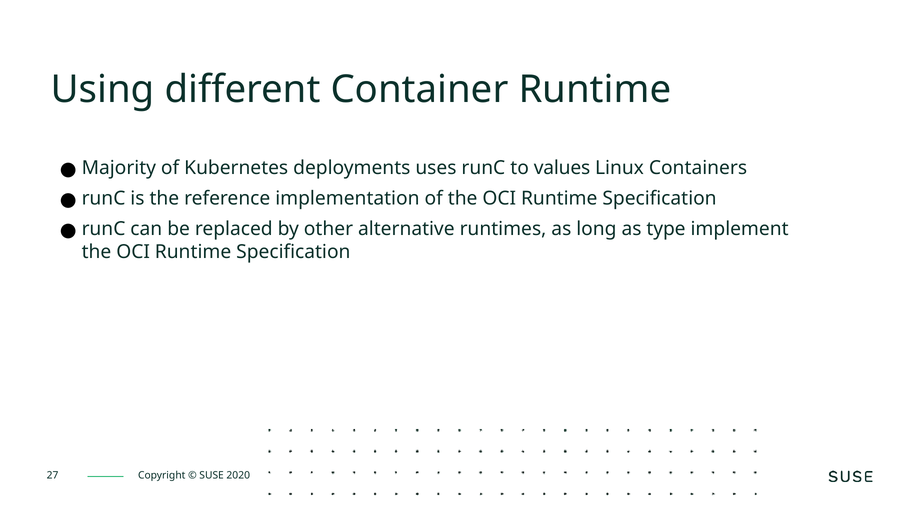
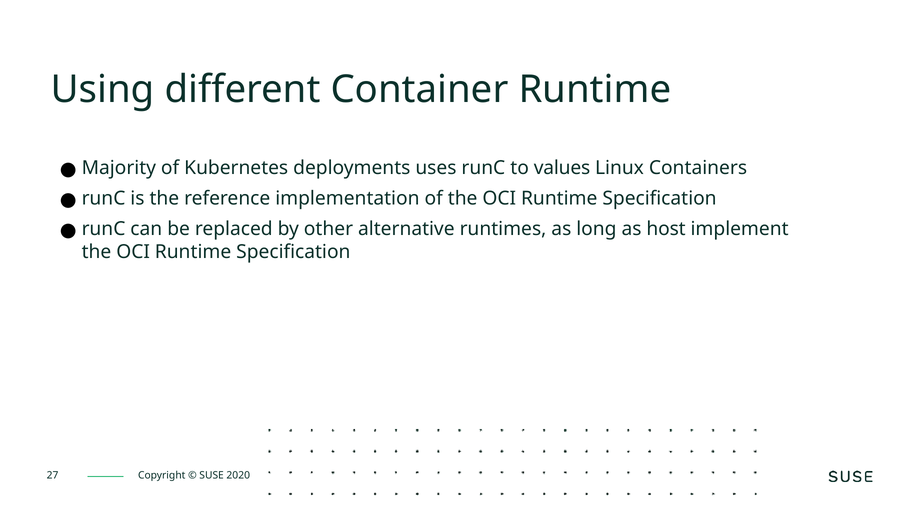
type: type -> host
